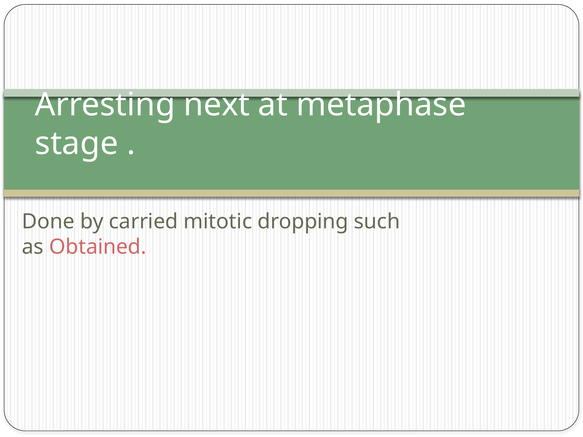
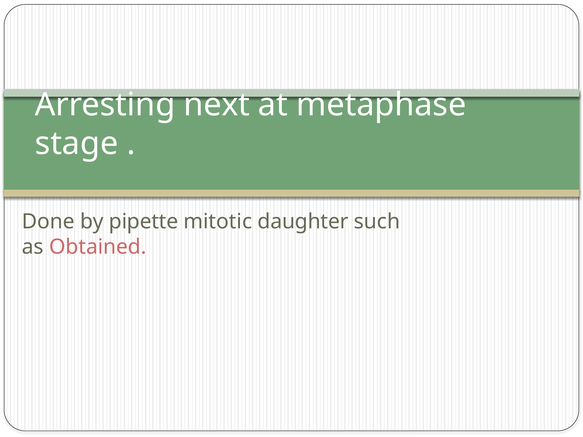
carried: carried -> pipette
dropping: dropping -> daughter
